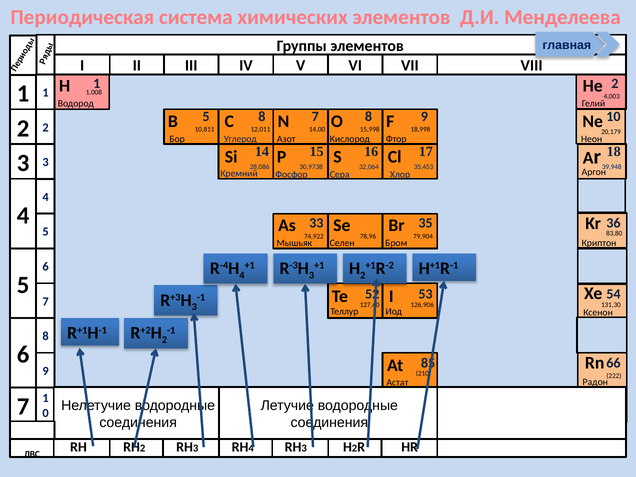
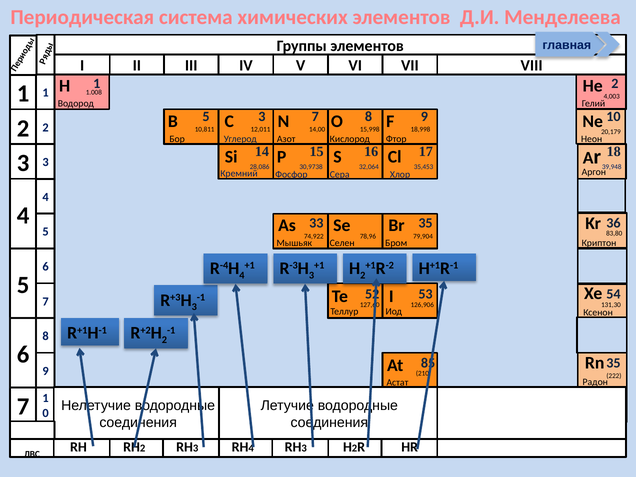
5 8: 8 -> 3
85 66: 66 -> 35
